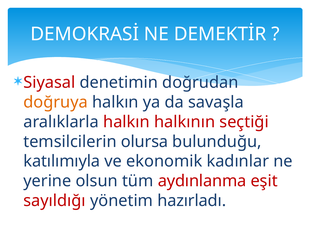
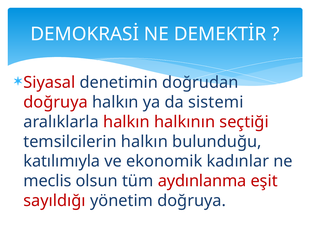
doğruya at (56, 102) colour: orange -> red
savaşla: savaşla -> sistemi
temsilcilerin olursa: olursa -> halkın
yerine: yerine -> meclis
yönetim hazırladı: hazırladı -> doğruya
